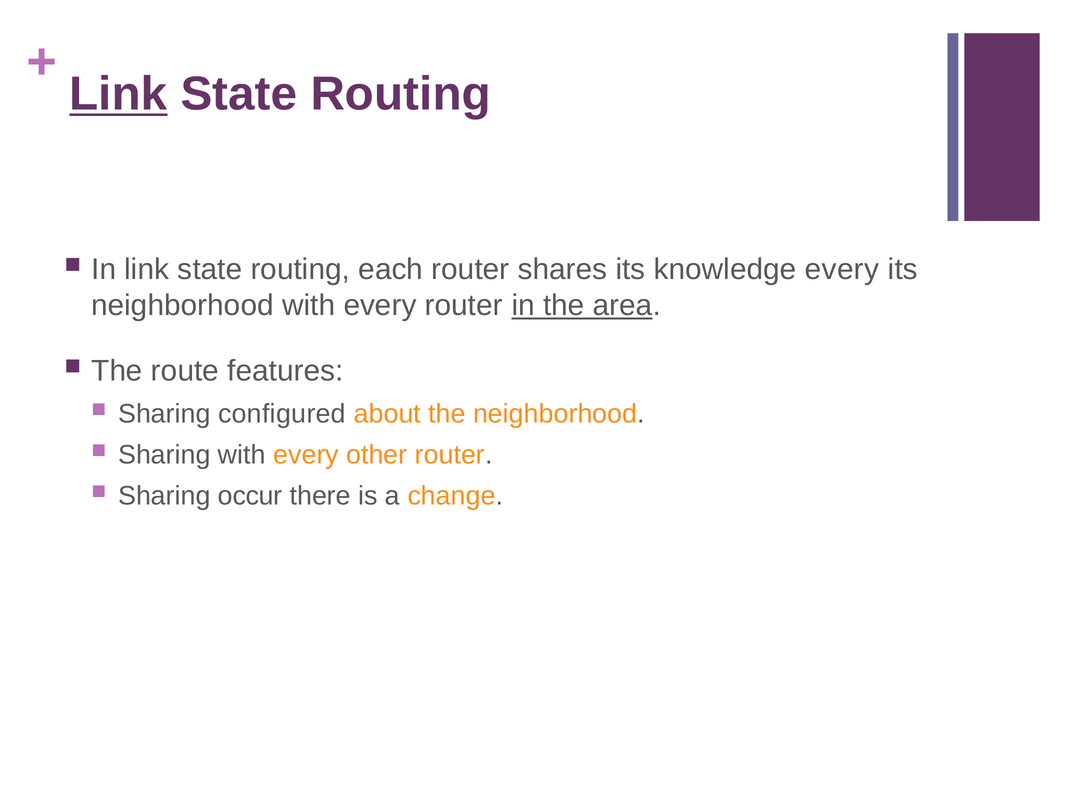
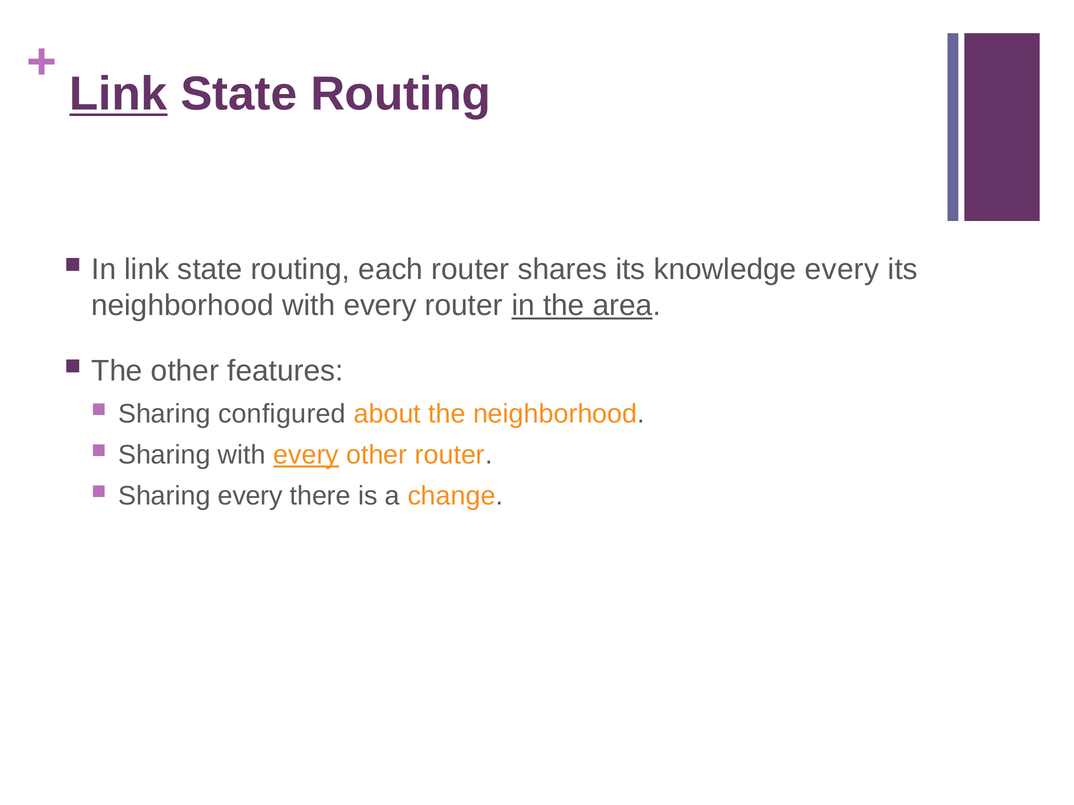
The route: route -> other
every at (306, 455) underline: none -> present
Sharing occur: occur -> every
